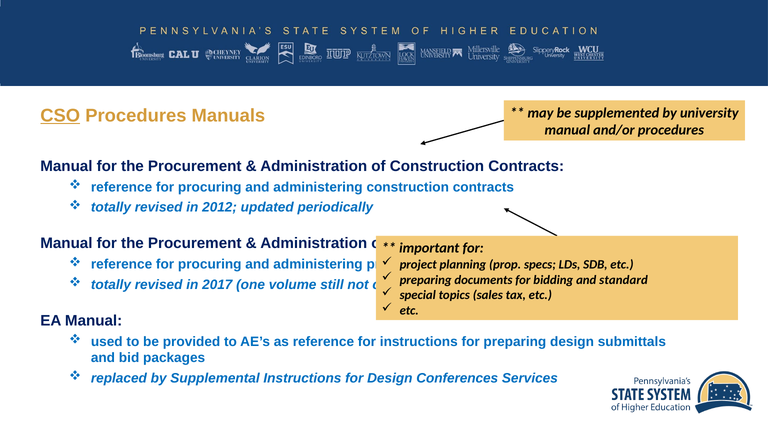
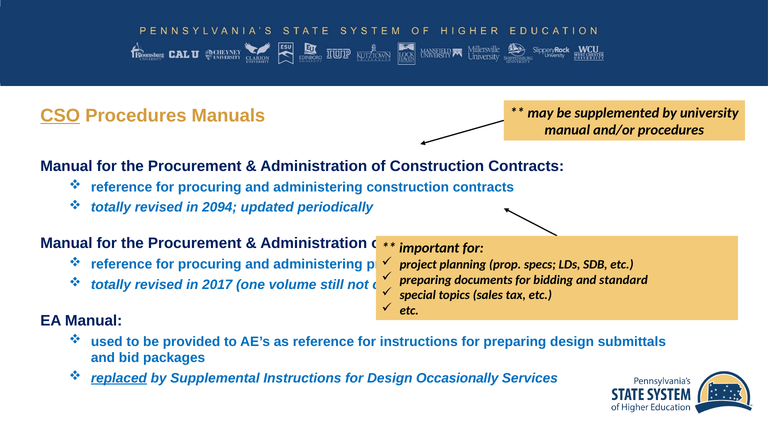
2012: 2012 -> 2094
replaced underline: none -> present
Conferences: Conferences -> Occasionally
